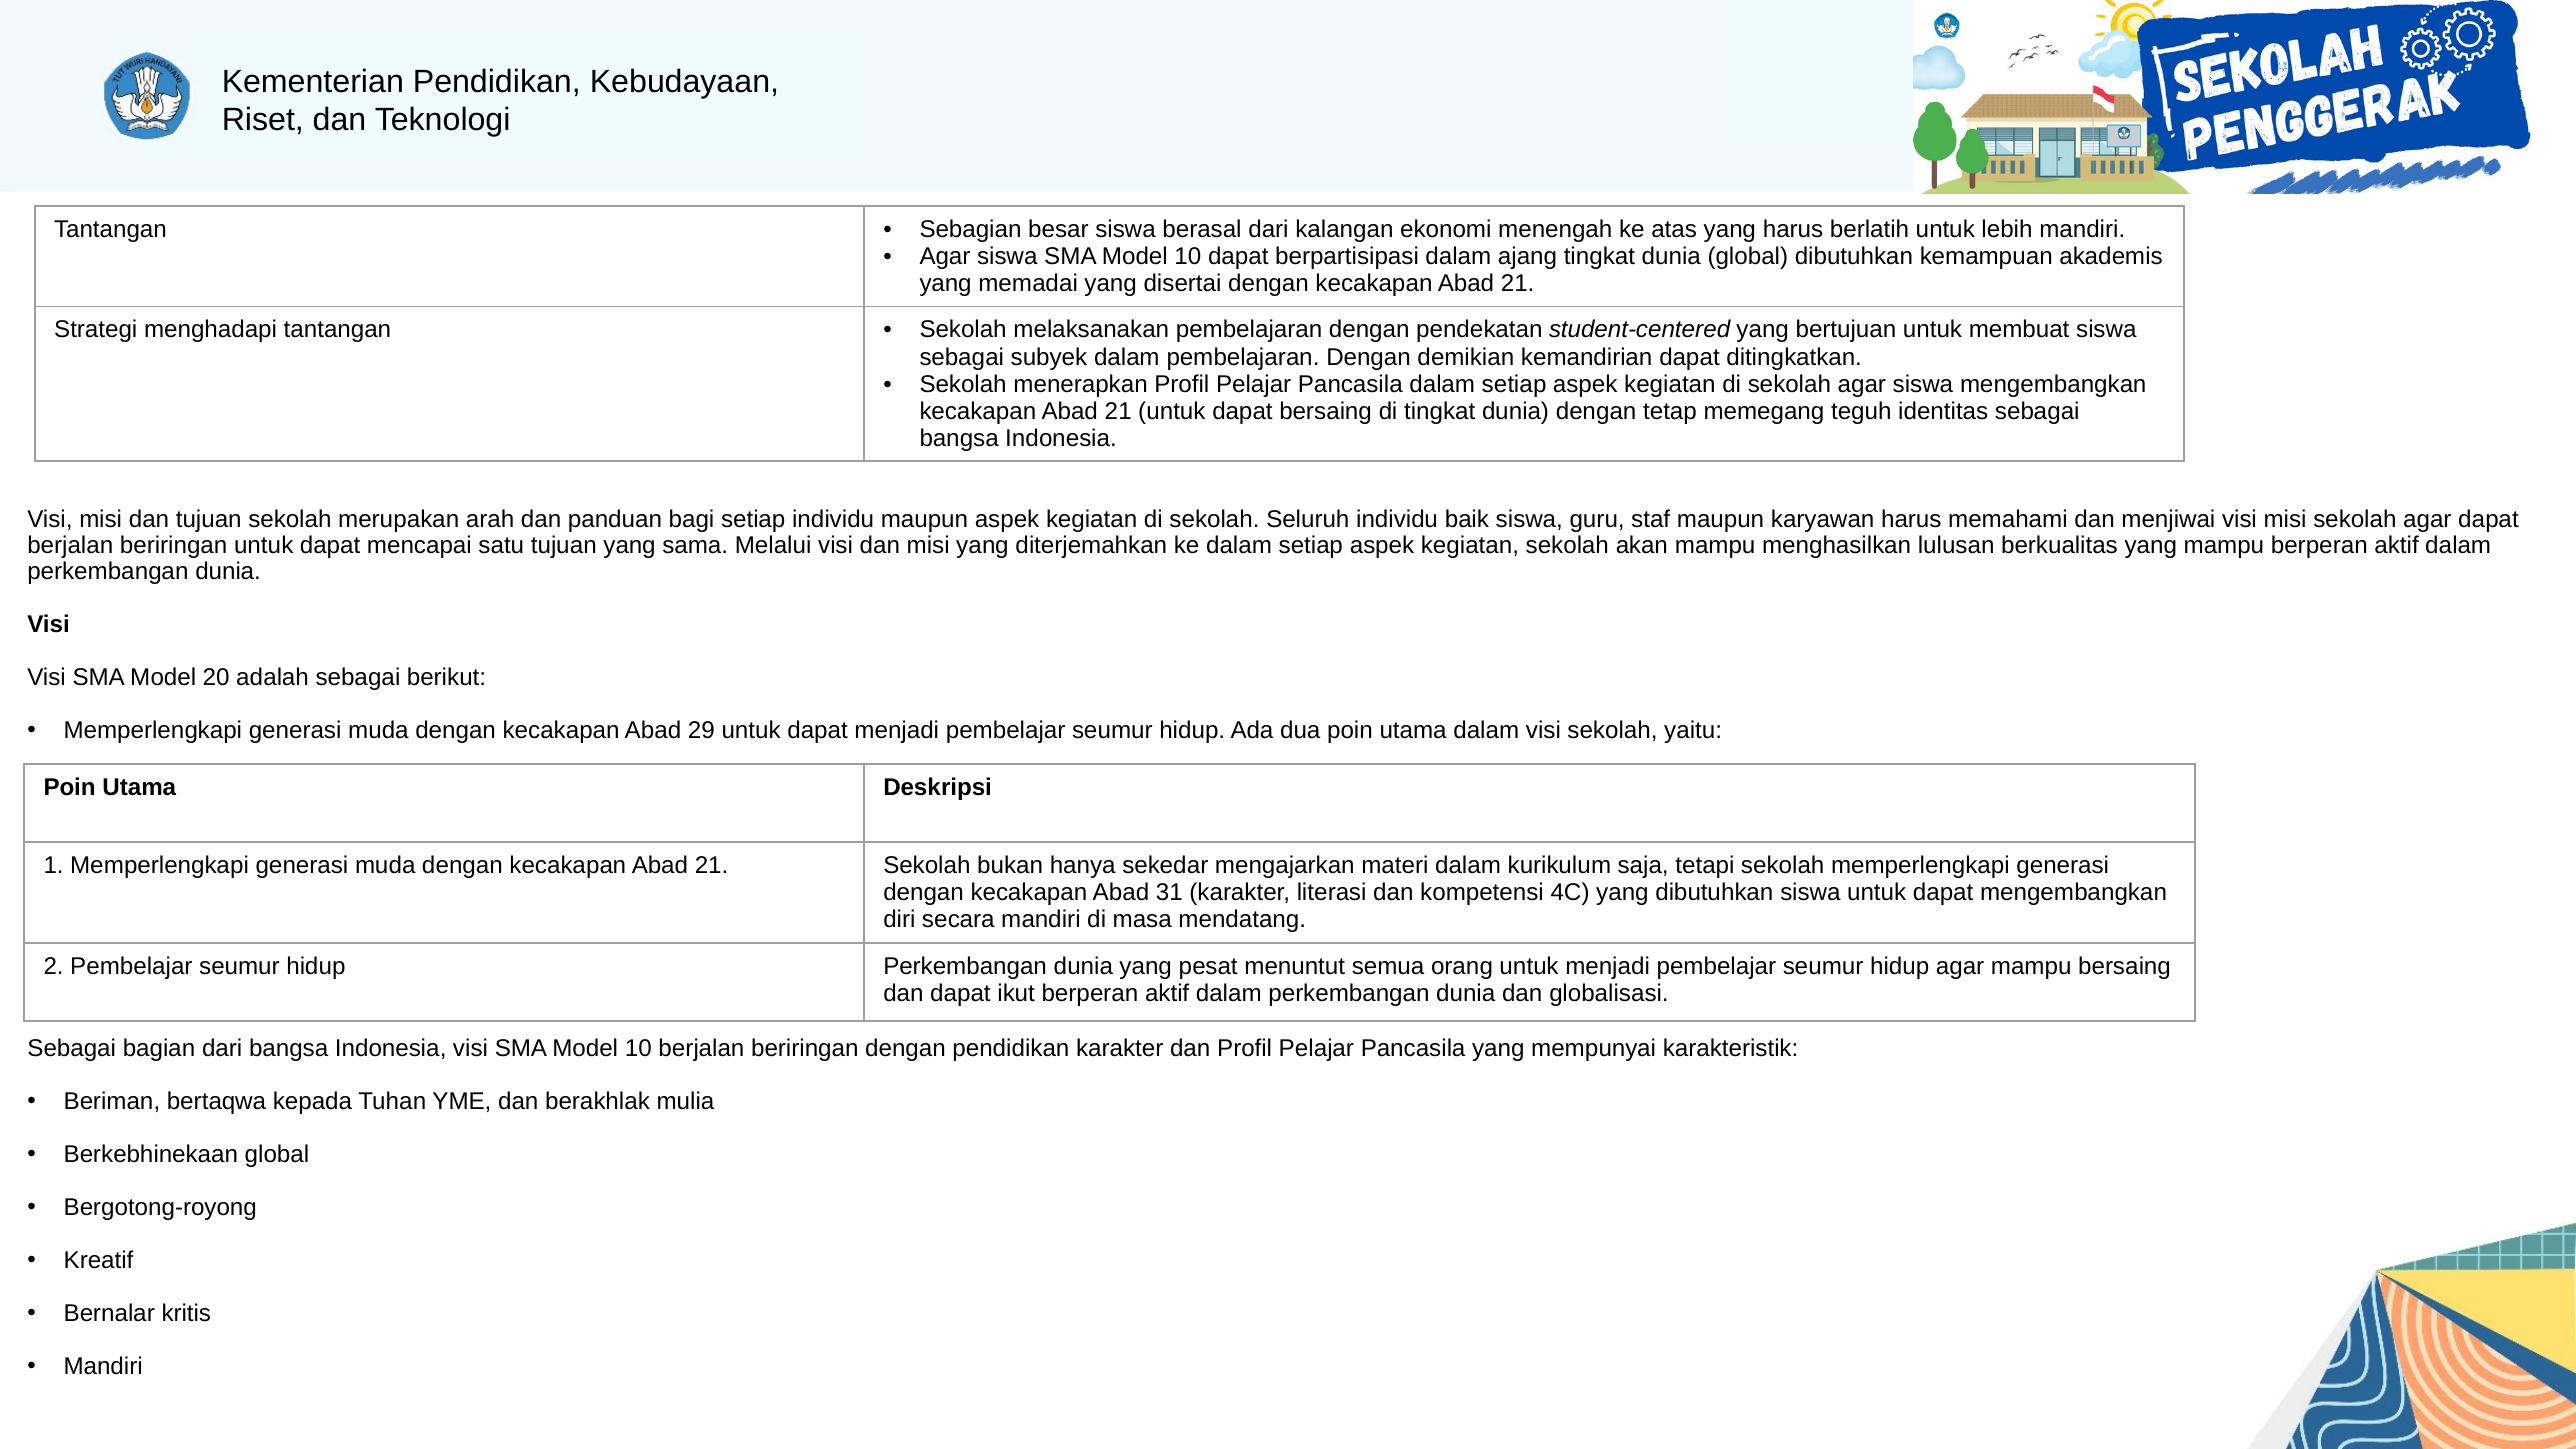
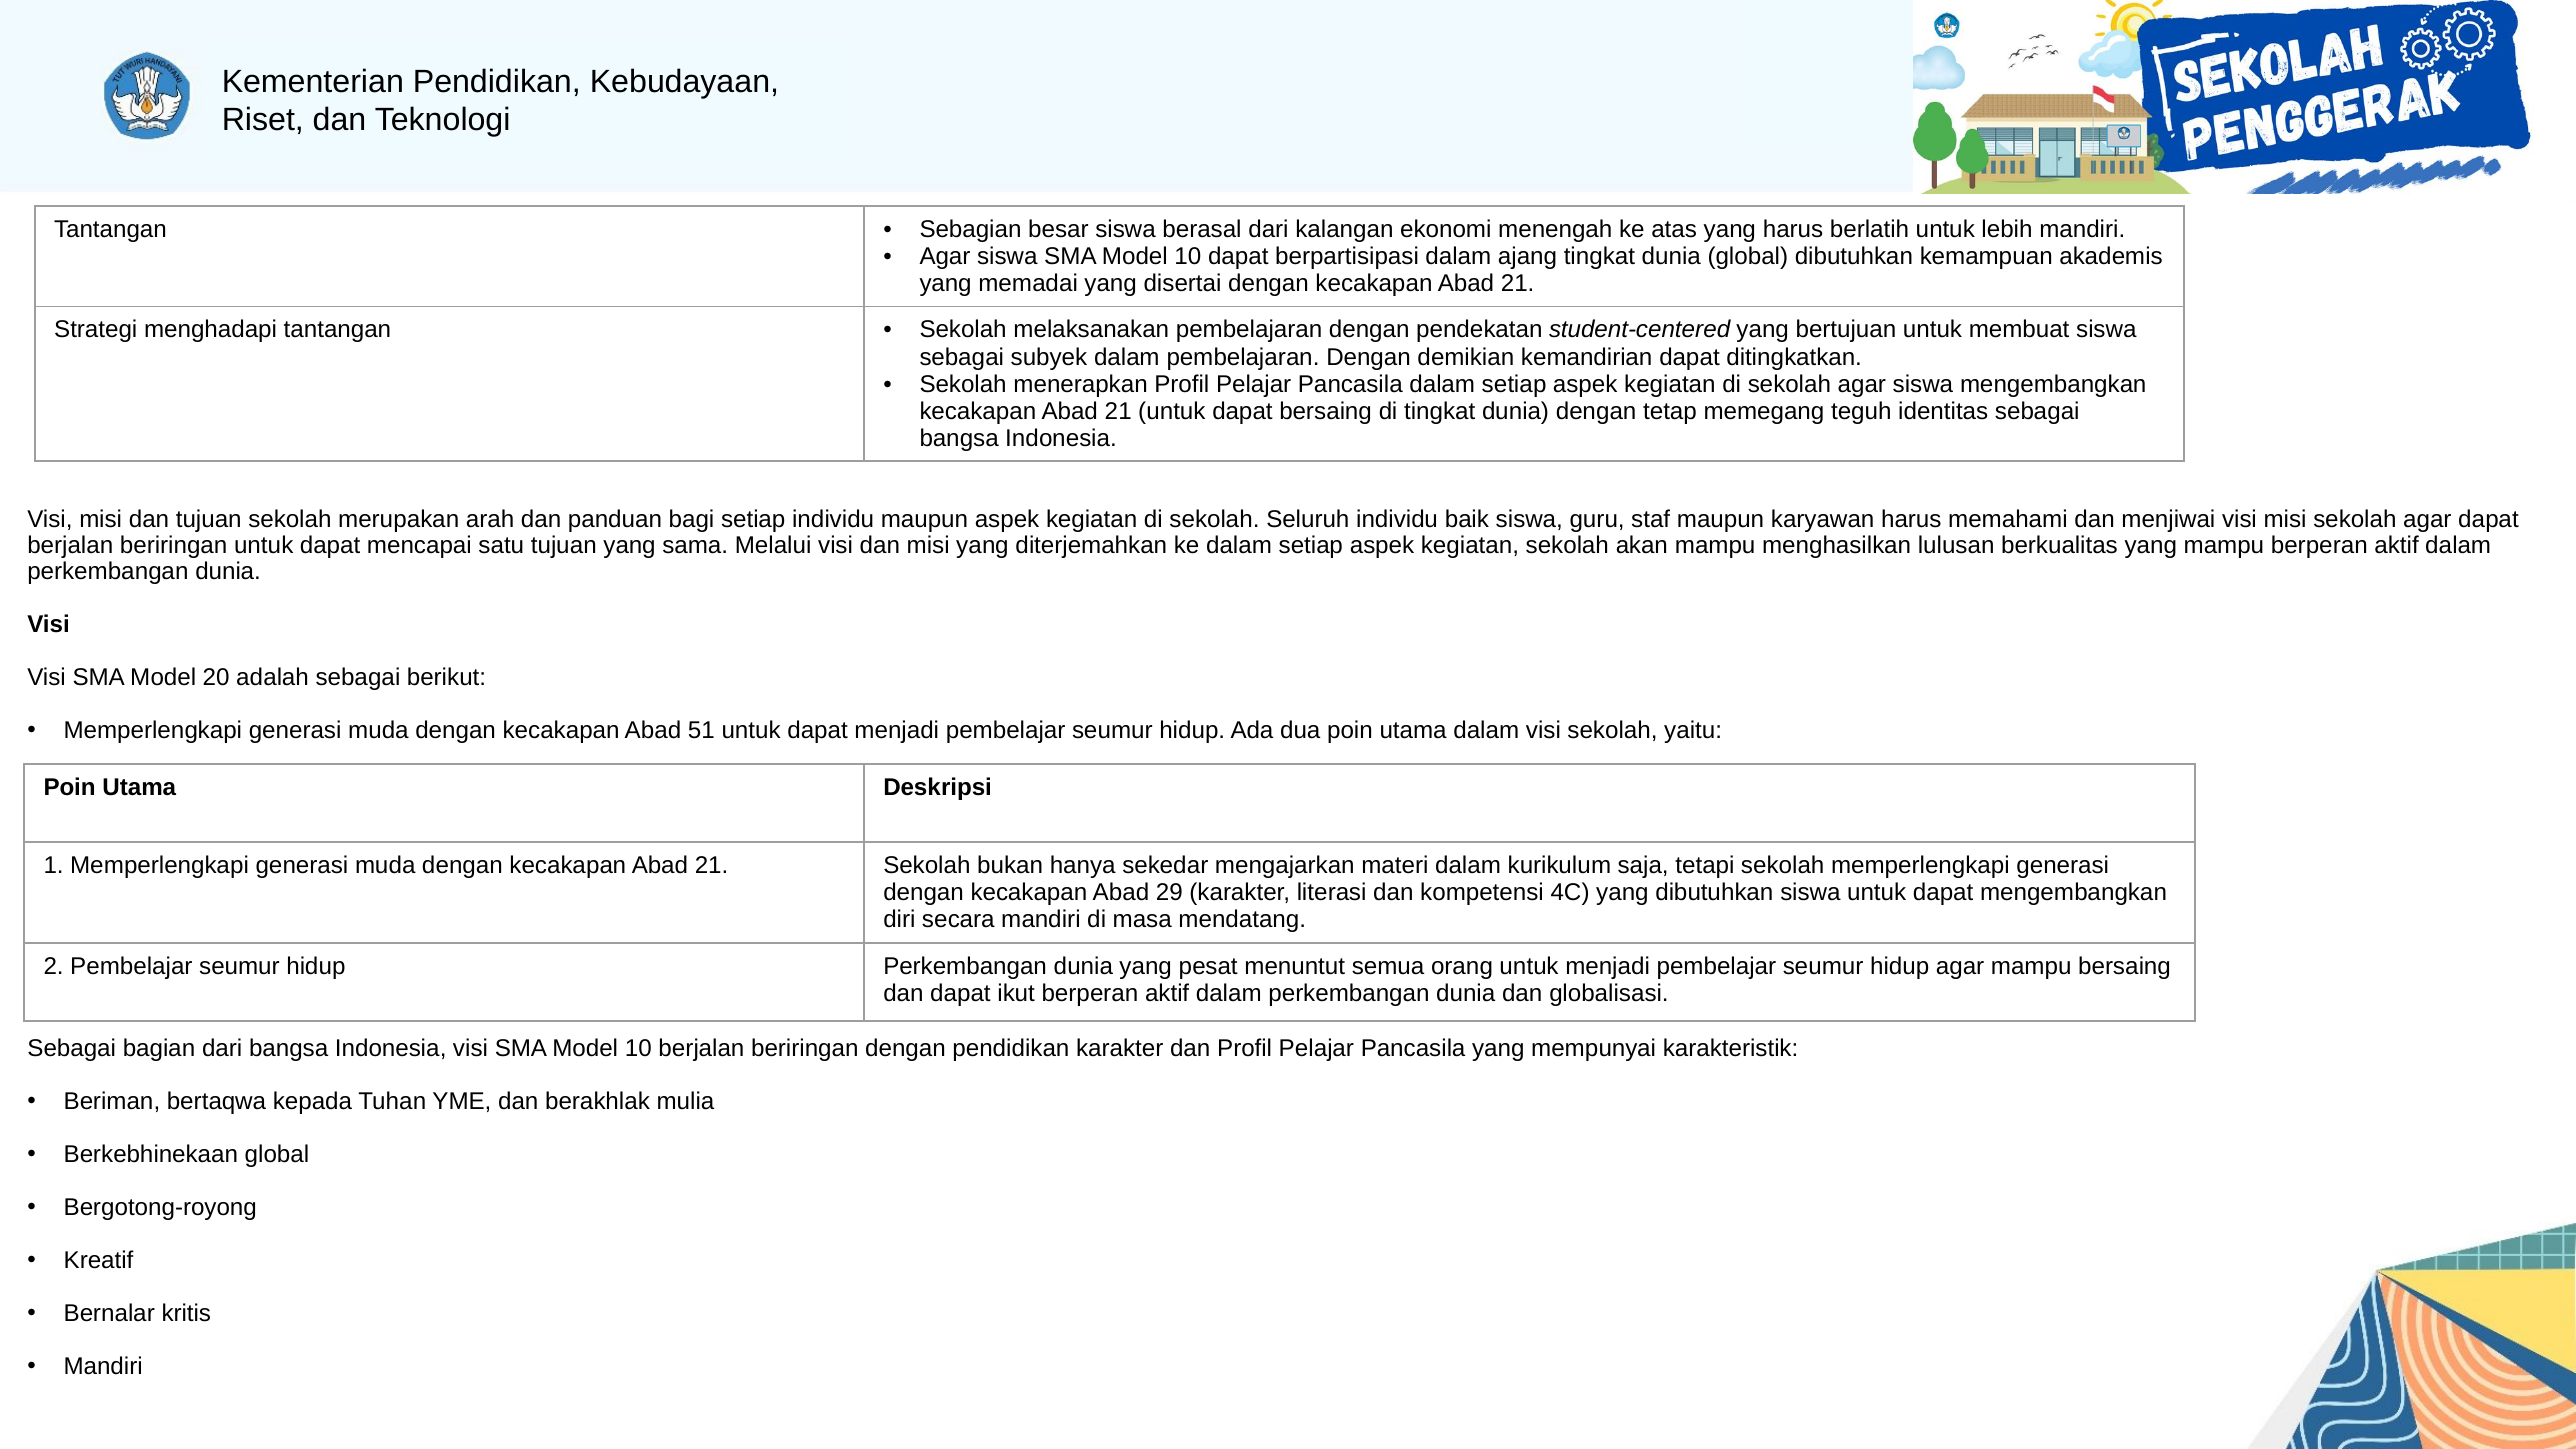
29: 29 -> 51
31: 31 -> 29
